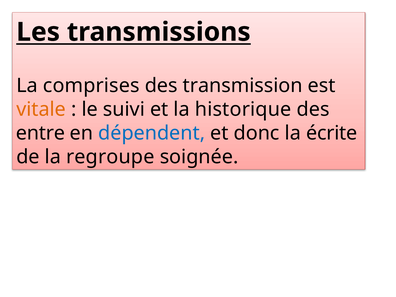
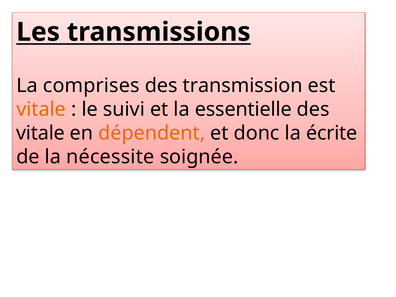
historique: historique -> essentielle
entre at (40, 133): entre -> vitale
dépendent colour: blue -> orange
regroupe: regroupe -> nécessite
